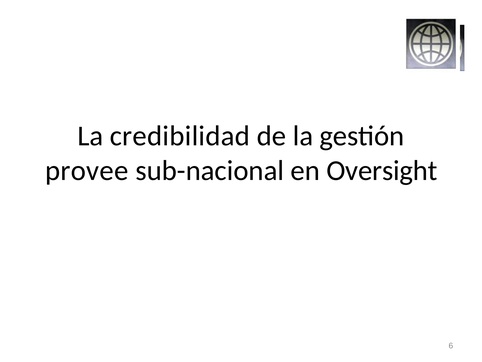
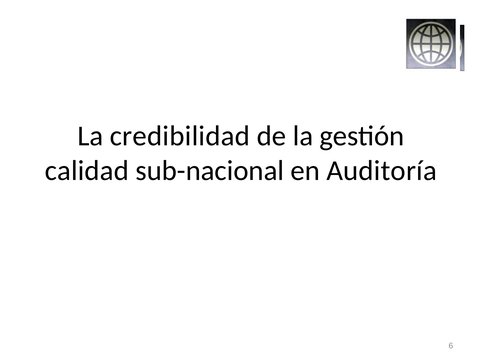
provee: provee -> calidad
Oversight: Oversight -> Auditoría
